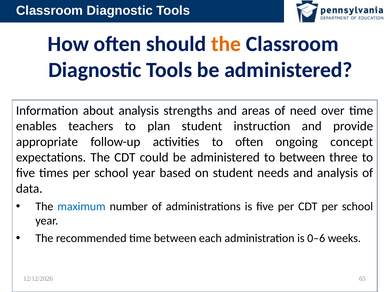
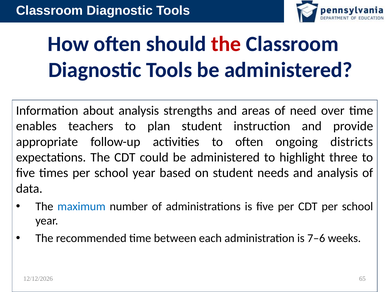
the at (226, 44) colour: orange -> red
concept: concept -> districts
to between: between -> highlight
0–6: 0–6 -> 7–6
